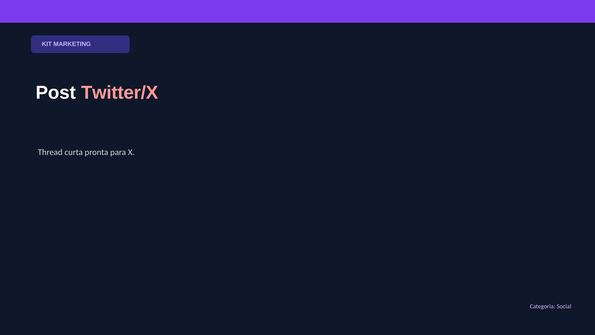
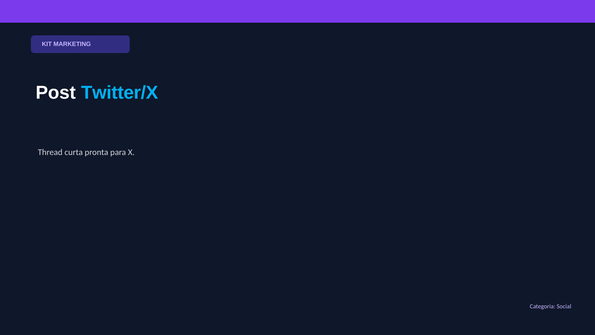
Twitter/X colour: pink -> light blue
